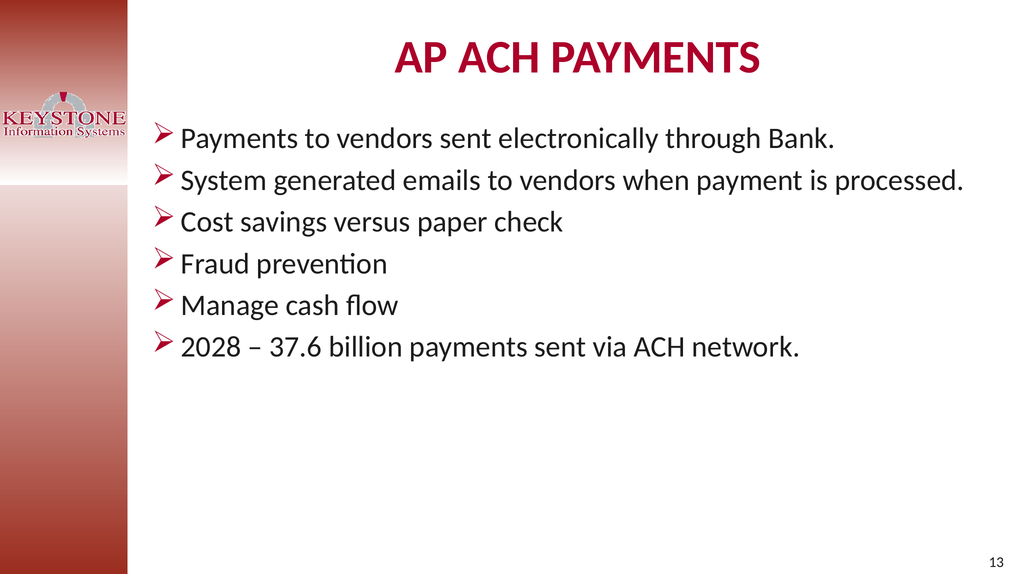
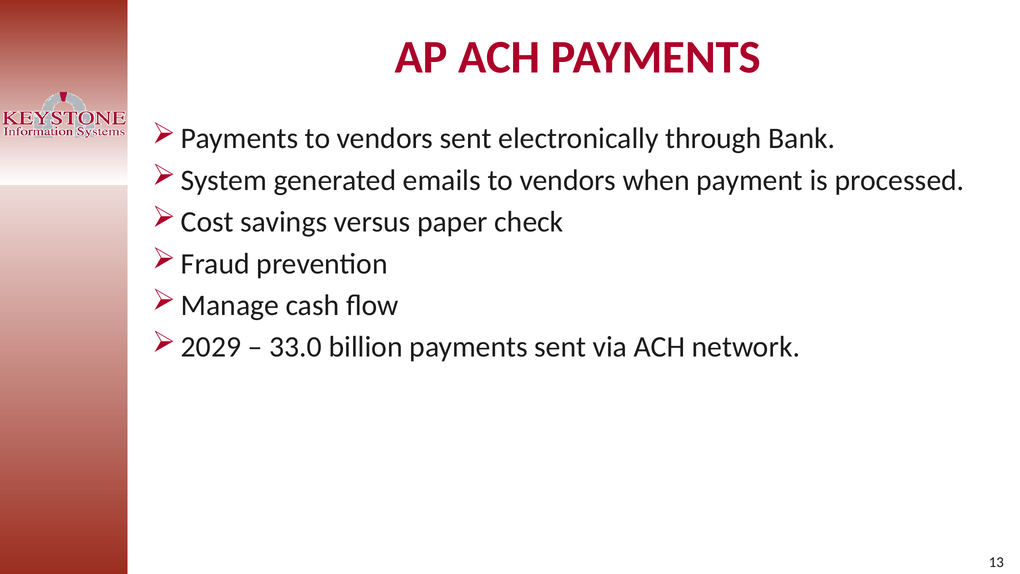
2028: 2028 -> 2029
37.6: 37.6 -> 33.0
